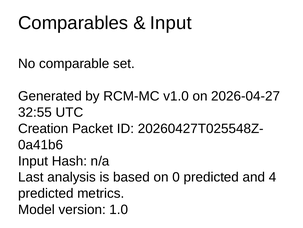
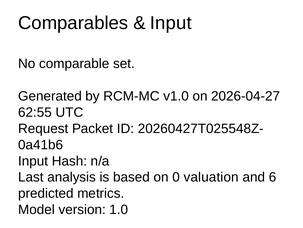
32:55: 32:55 -> 62:55
Creation: Creation -> Request
0 predicted: predicted -> valuation
4: 4 -> 6
